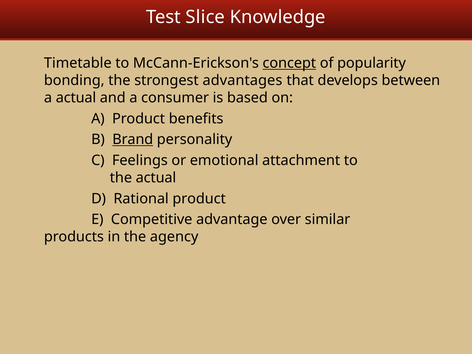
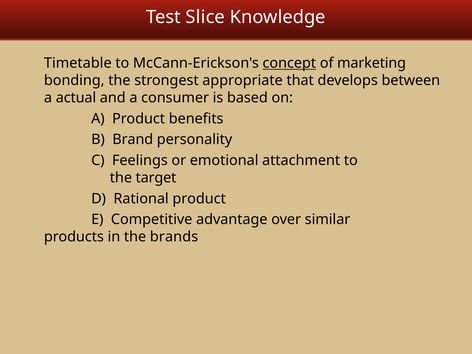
popularity: popularity -> marketing
advantages: advantages -> appropriate
Brand underline: present -> none
the actual: actual -> target
agency: agency -> brands
